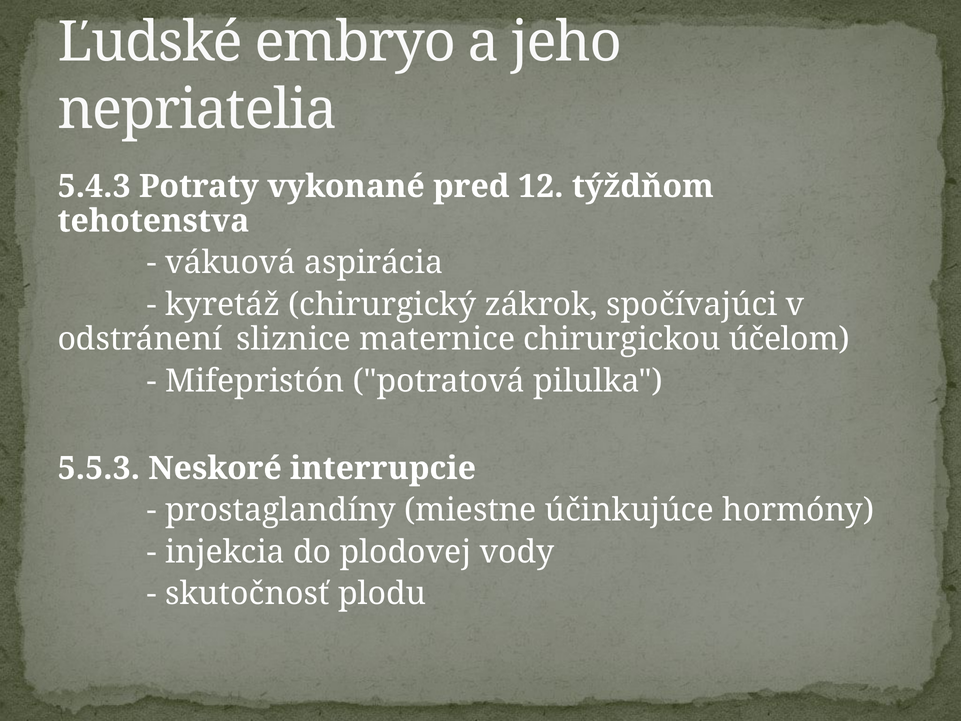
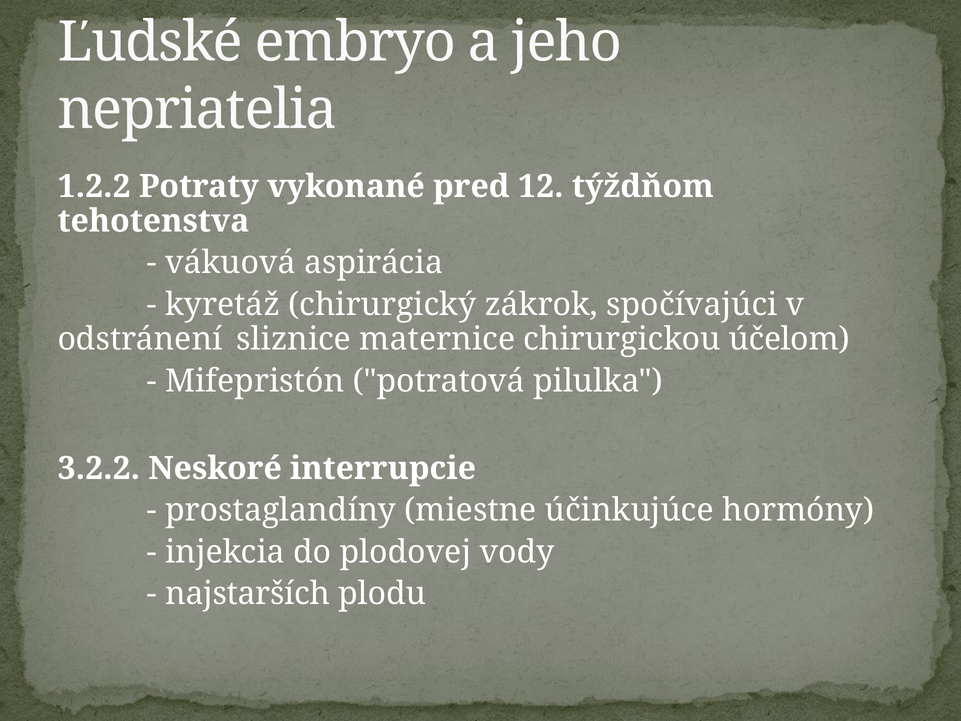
5.4.3: 5.4.3 -> 1.2.2
5.5.3: 5.5.3 -> 3.2.2
skutočnosť: skutočnosť -> najstarších
